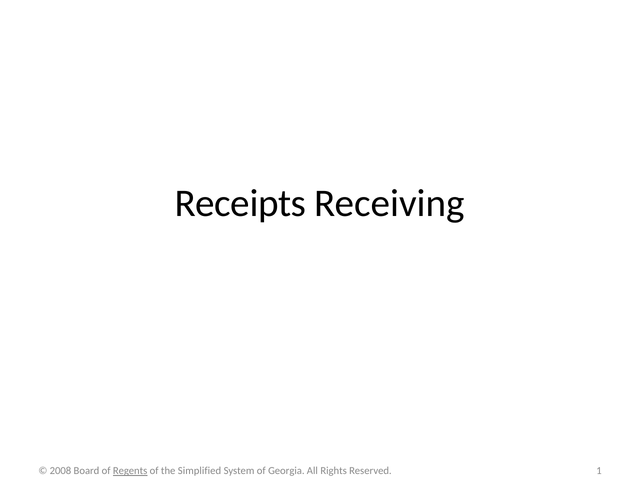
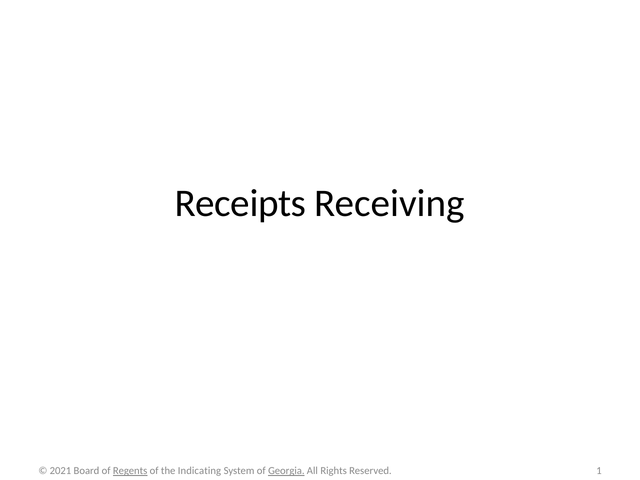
2008: 2008 -> 2021
Simplified: Simplified -> Indicating
Georgia underline: none -> present
